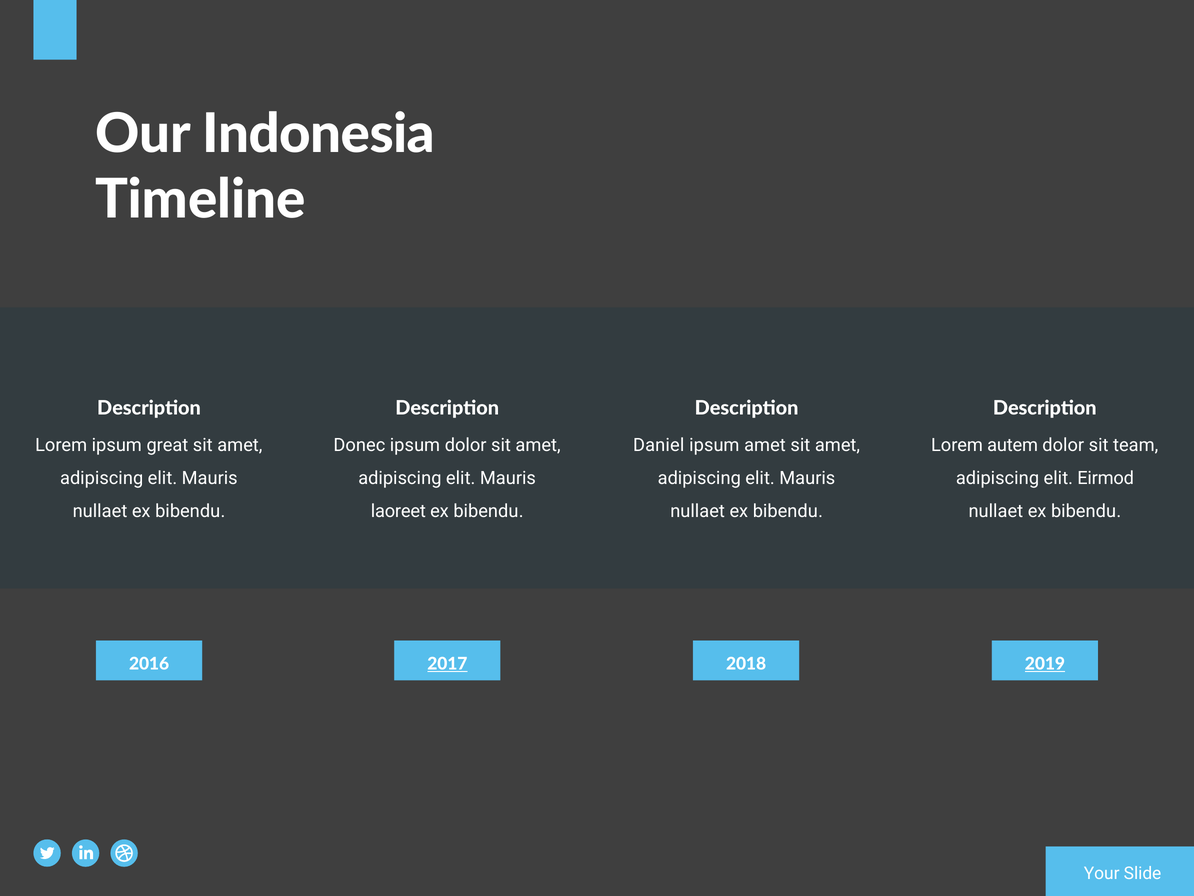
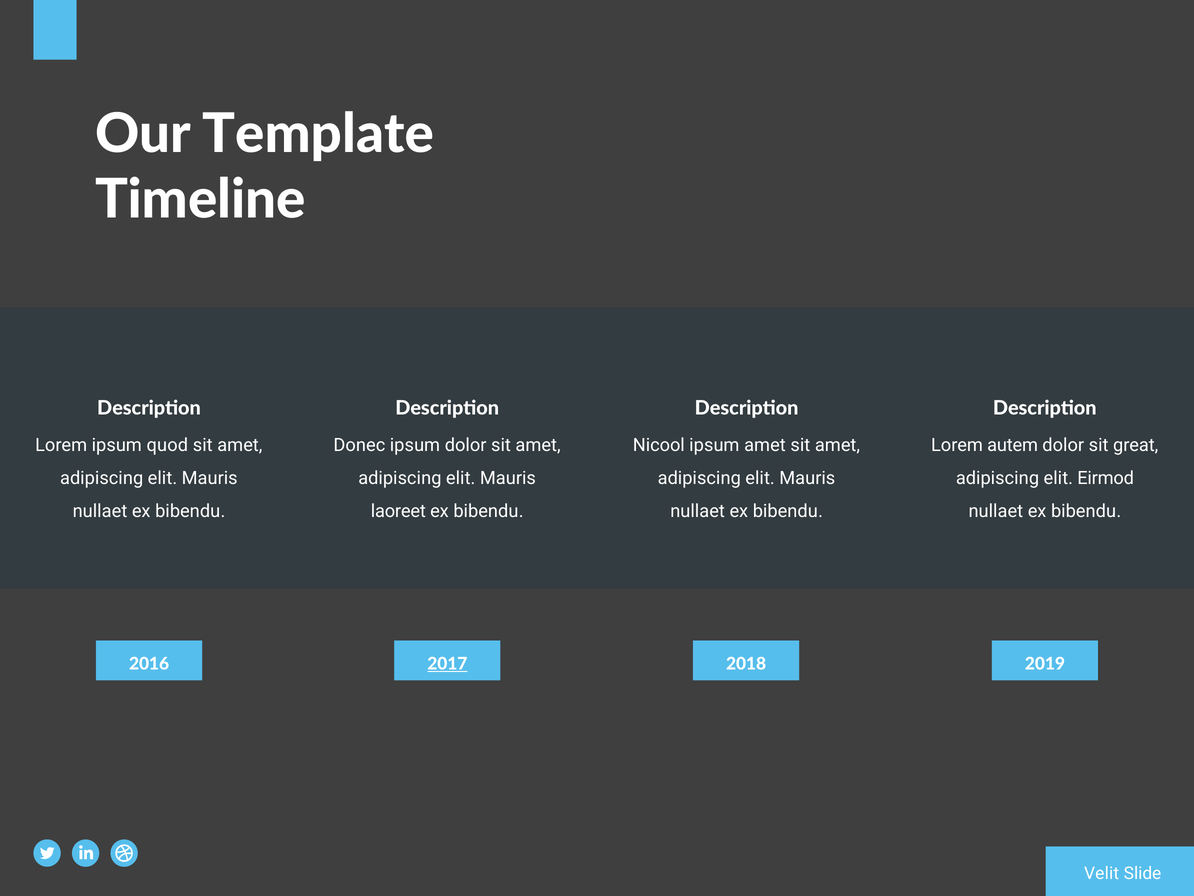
Indonesia: Indonesia -> Template
great: great -> quod
Daniel: Daniel -> Nicool
team: team -> great
2019 underline: present -> none
Your: Your -> Velit
